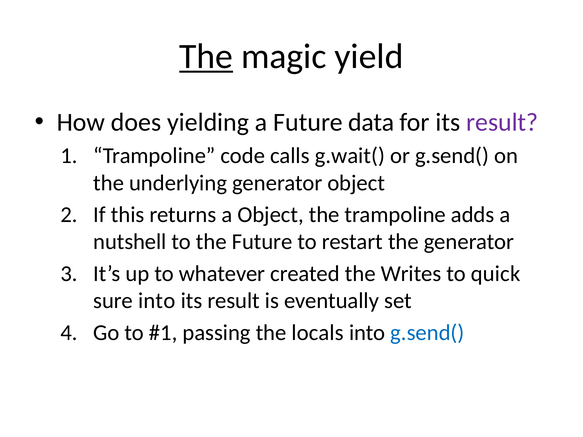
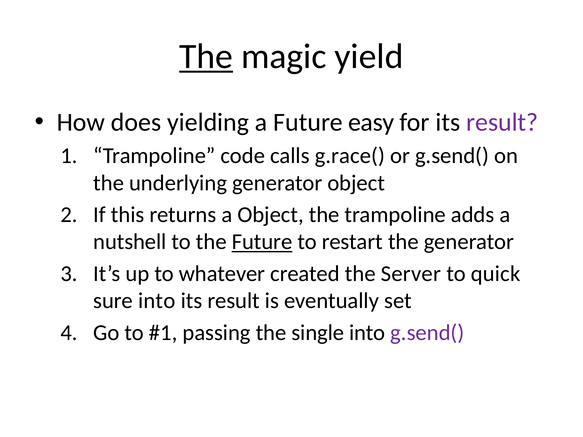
data: data -> easy
g.wait(: g.wait( -> g.race(
Future at (262, 242) underline: none -> present
Writes: Writes -> Server
locals: locals -> single
g.send( at (427, 333) colour: blue -> purple
